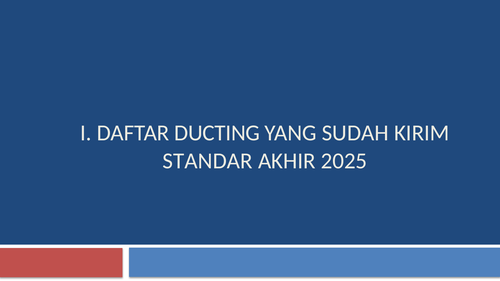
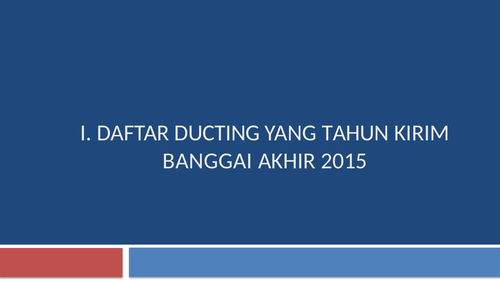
SUDAH: SUDAH -> TAHUN
STANDAR: STANDAR -> BANGGAI
2025: 2025 -> 2015
